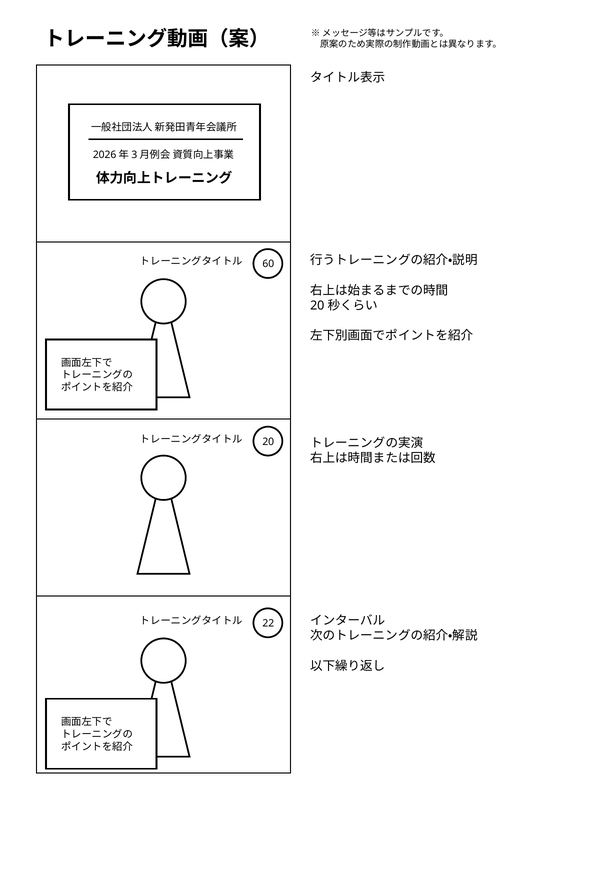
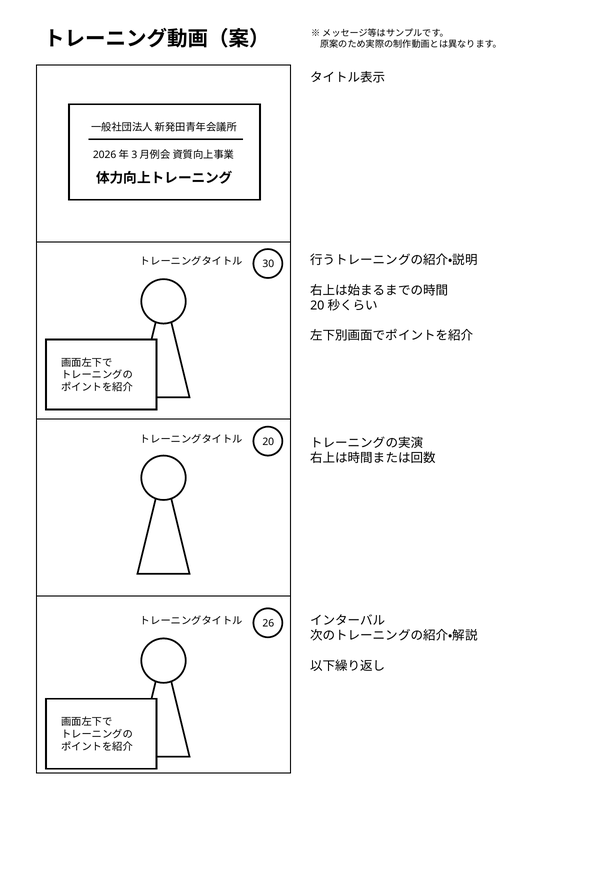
60: 60 -> 30
22: 22 -> 26
